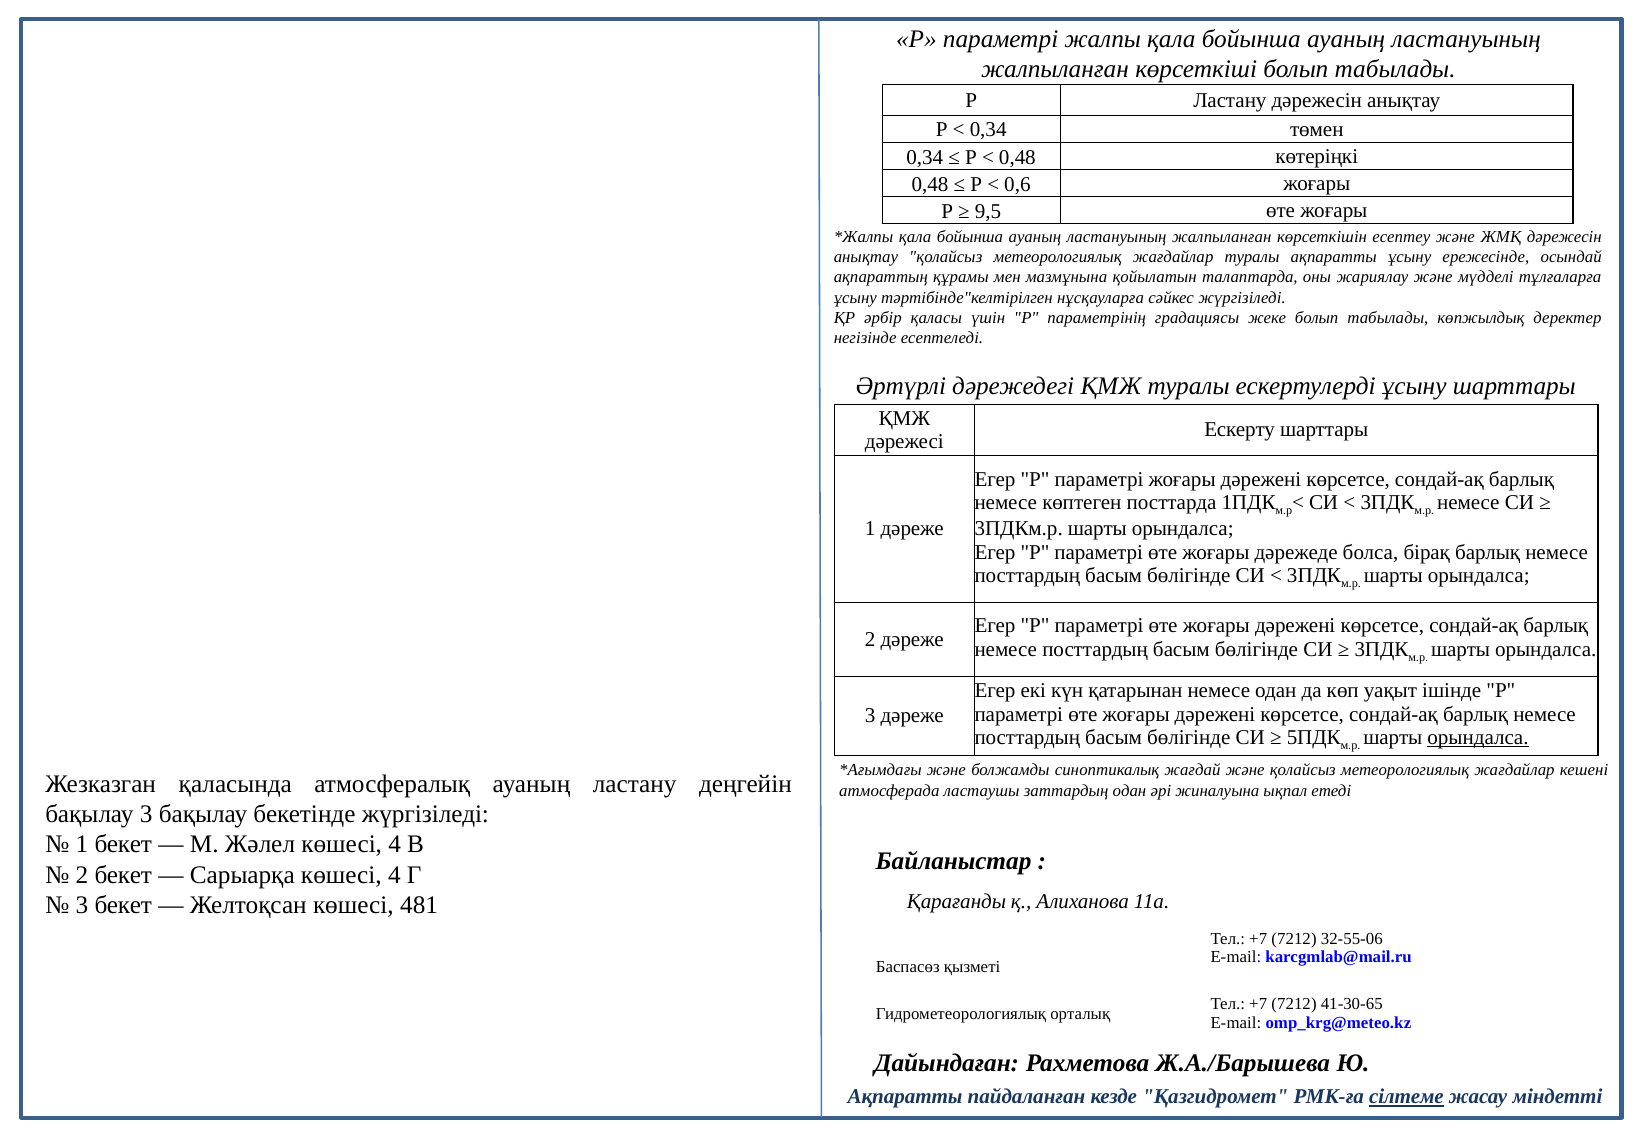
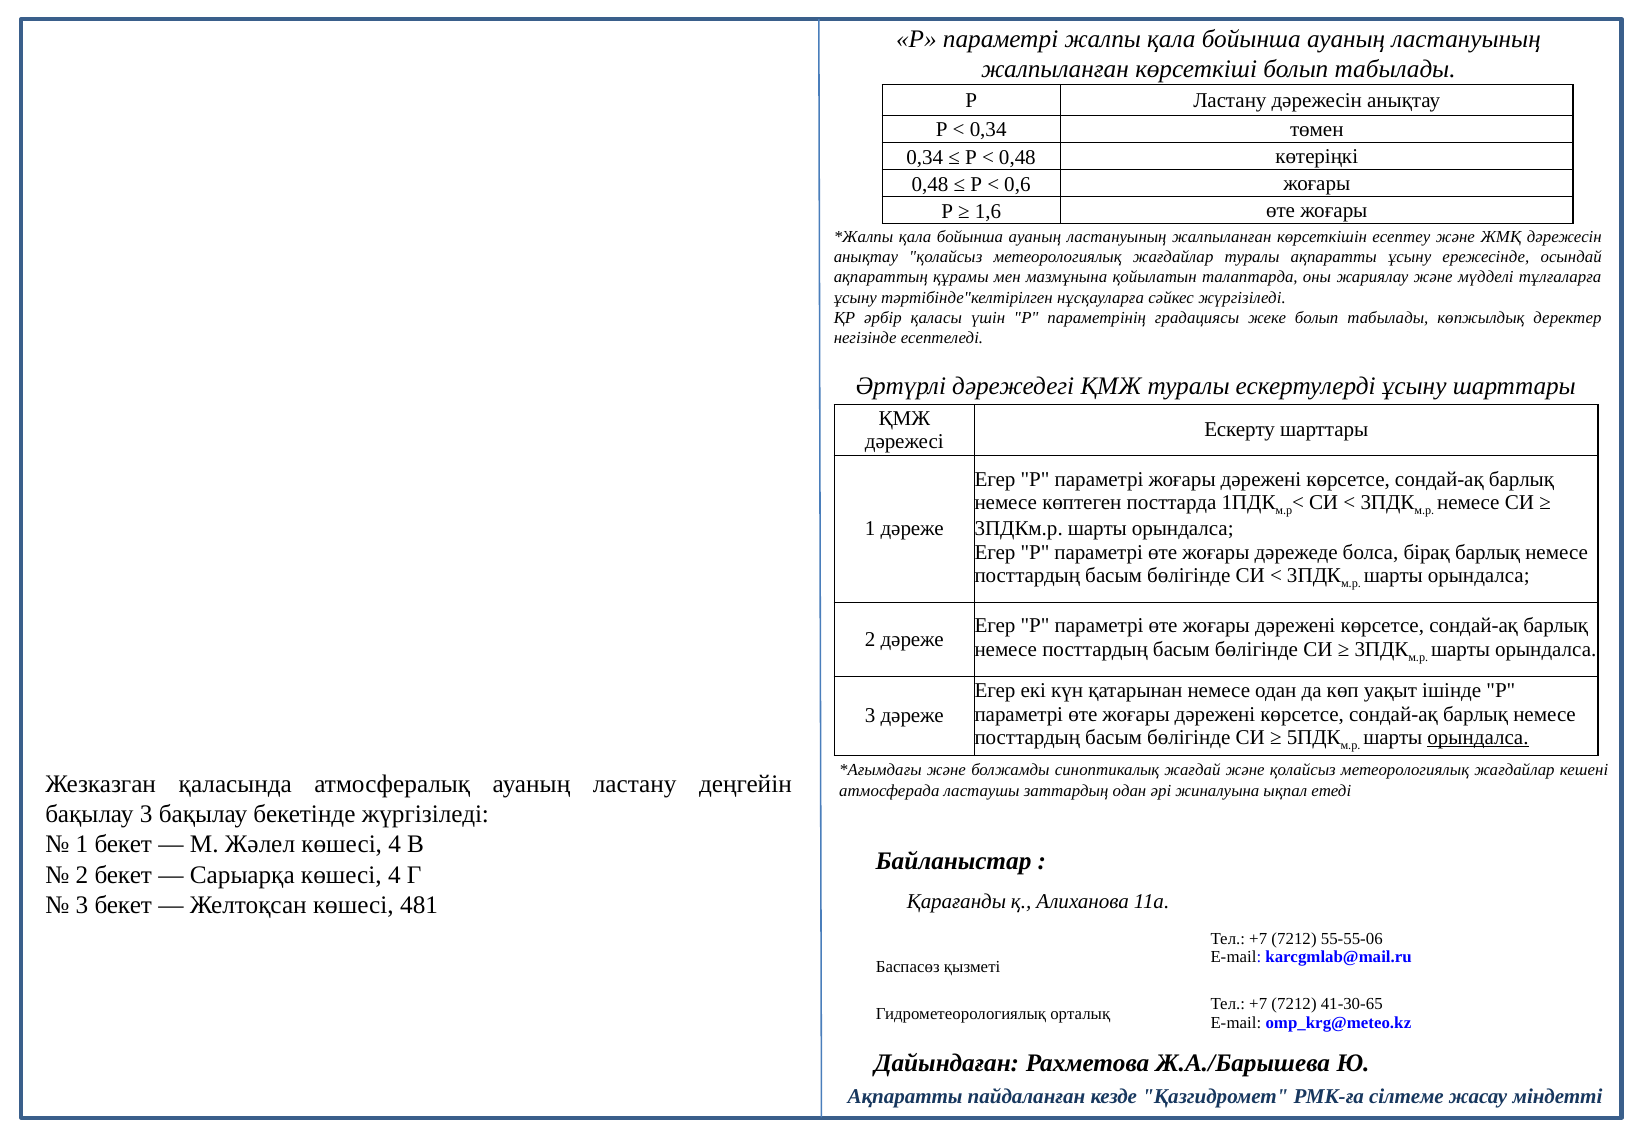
9,5: 9,5 -> 1,6
32-55-06: 32-55-06 -> 55-55-06
сілтеме underline: present -> none
